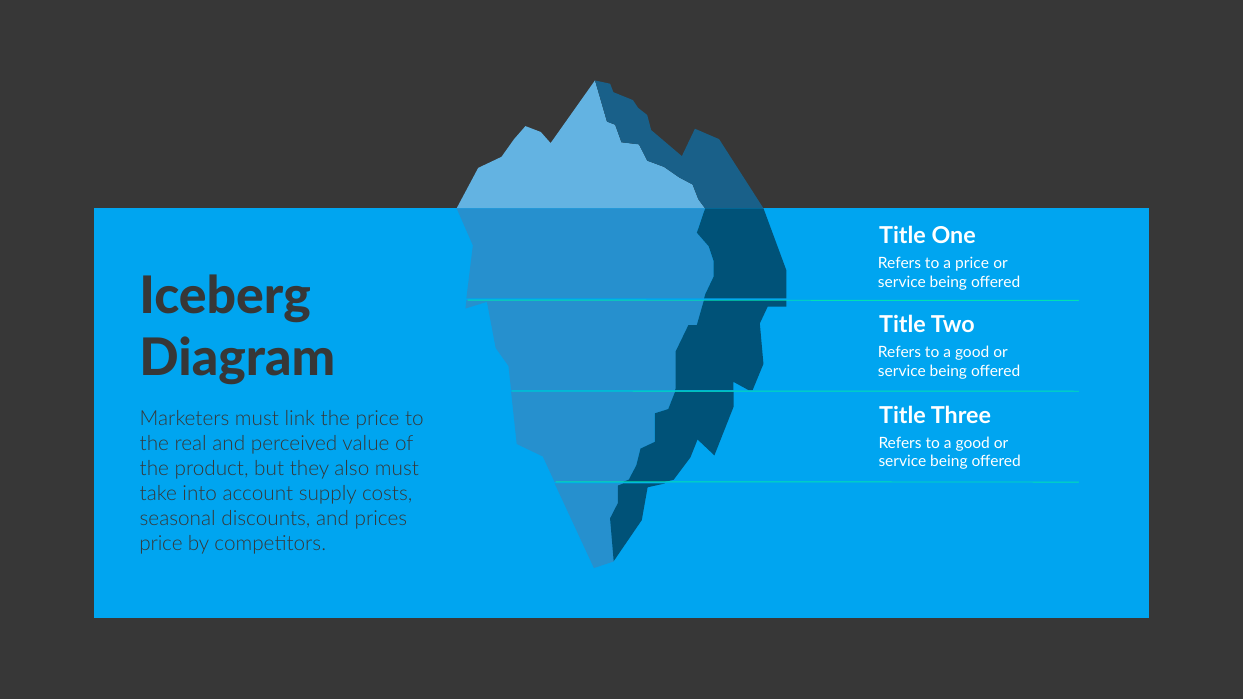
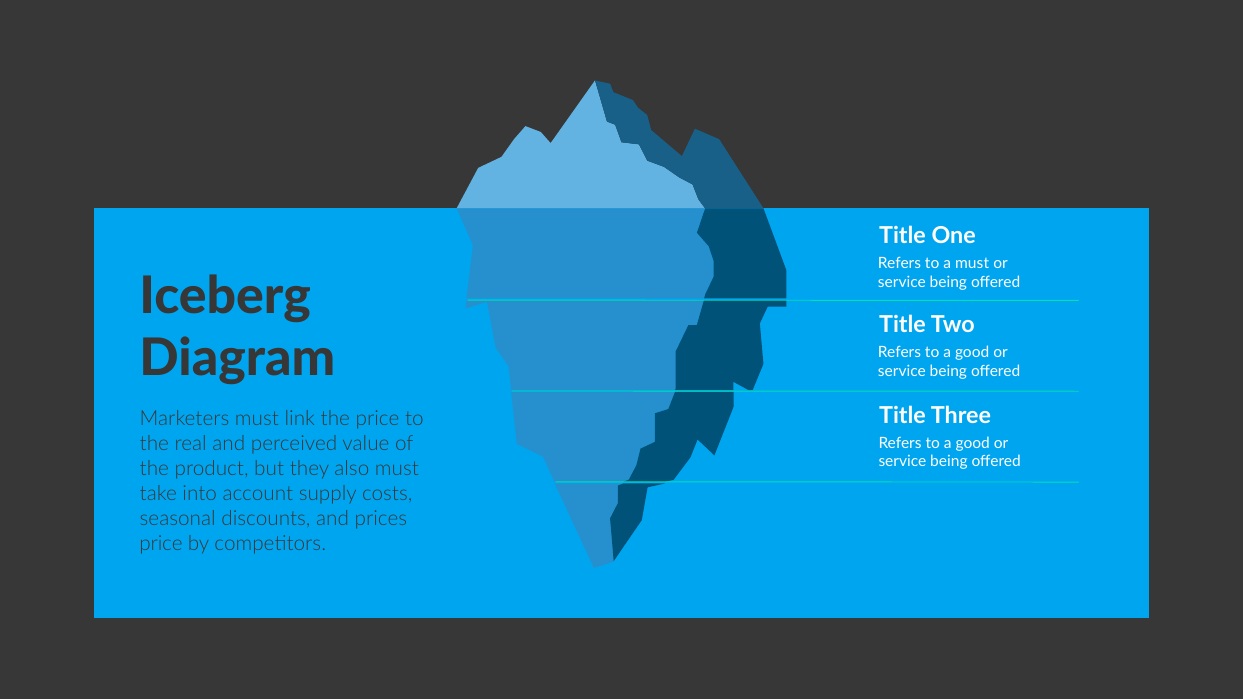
a price: price -> must
